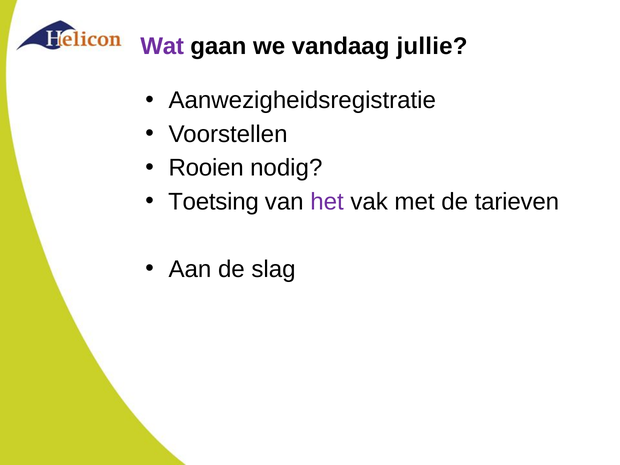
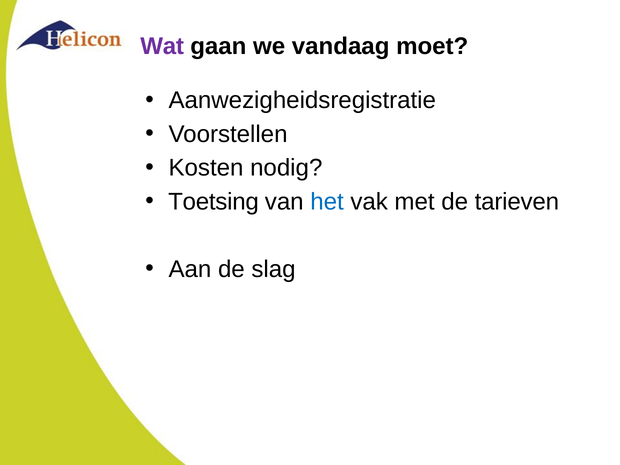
jullie: jullie -> moet
Rooien: Rooien -> Kosten
het colour: purple -> blue
